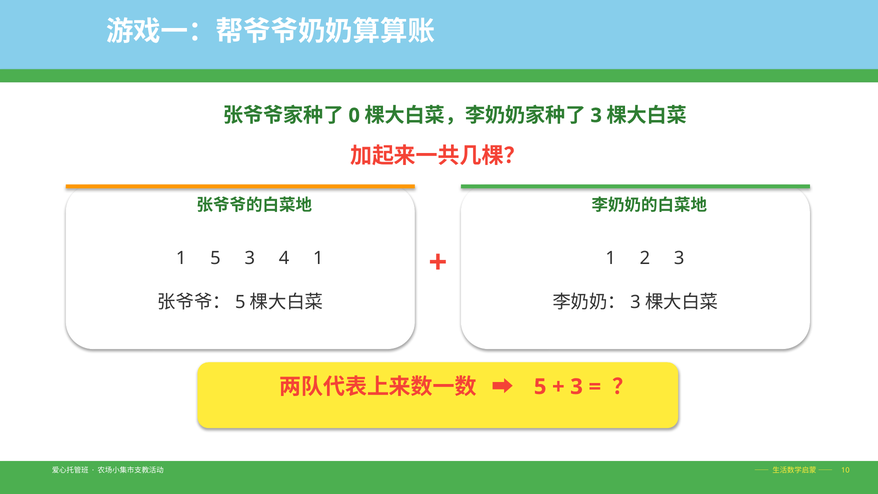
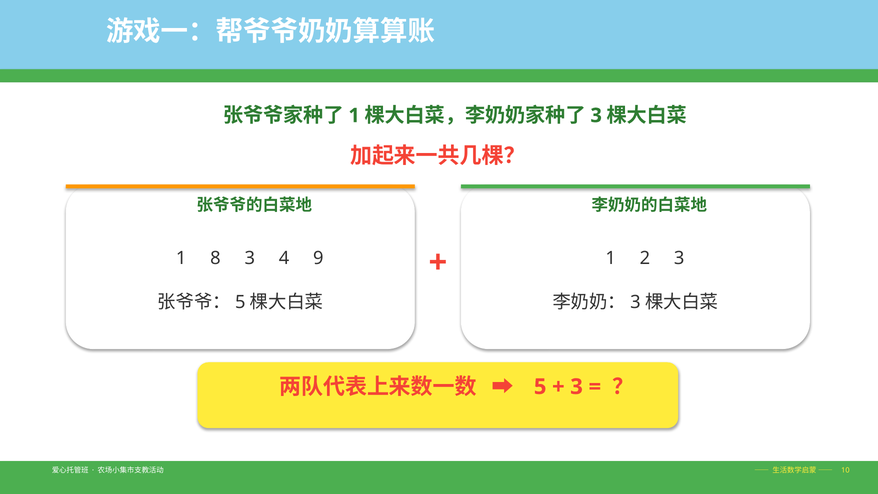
0 at (354, 115): 0 -> 1
1 5: 5 -> 8
4 1: 1 -> 9
